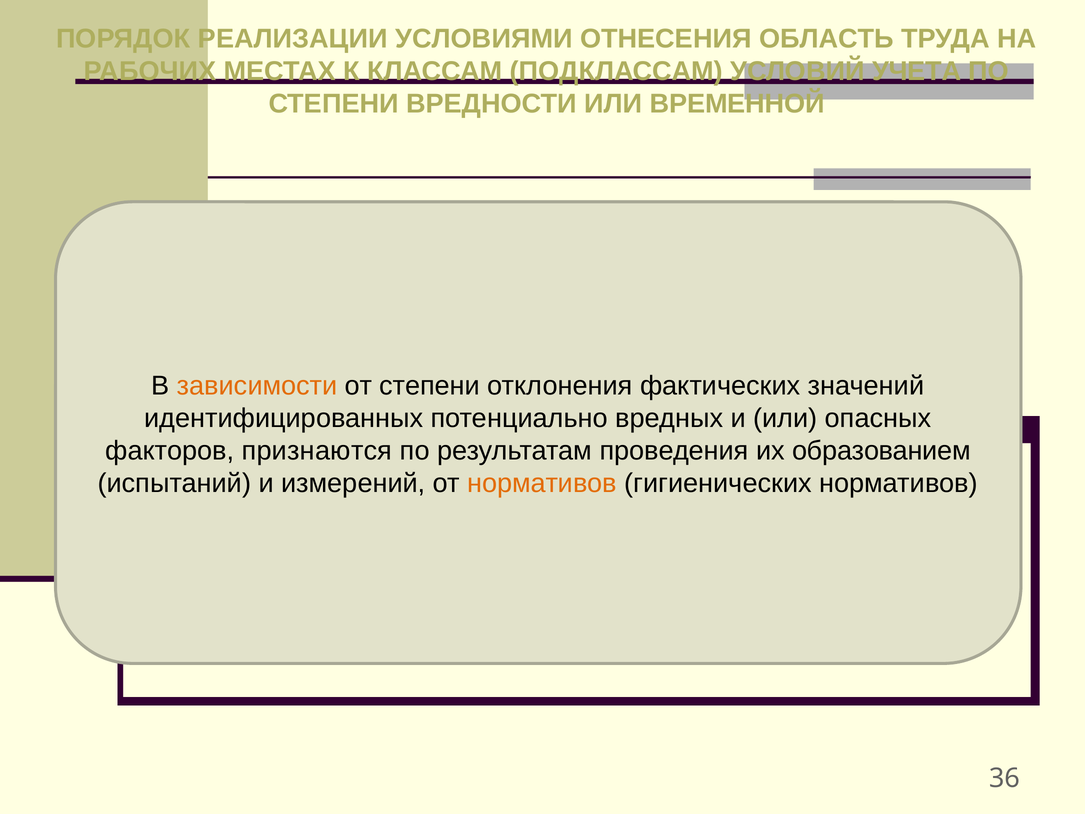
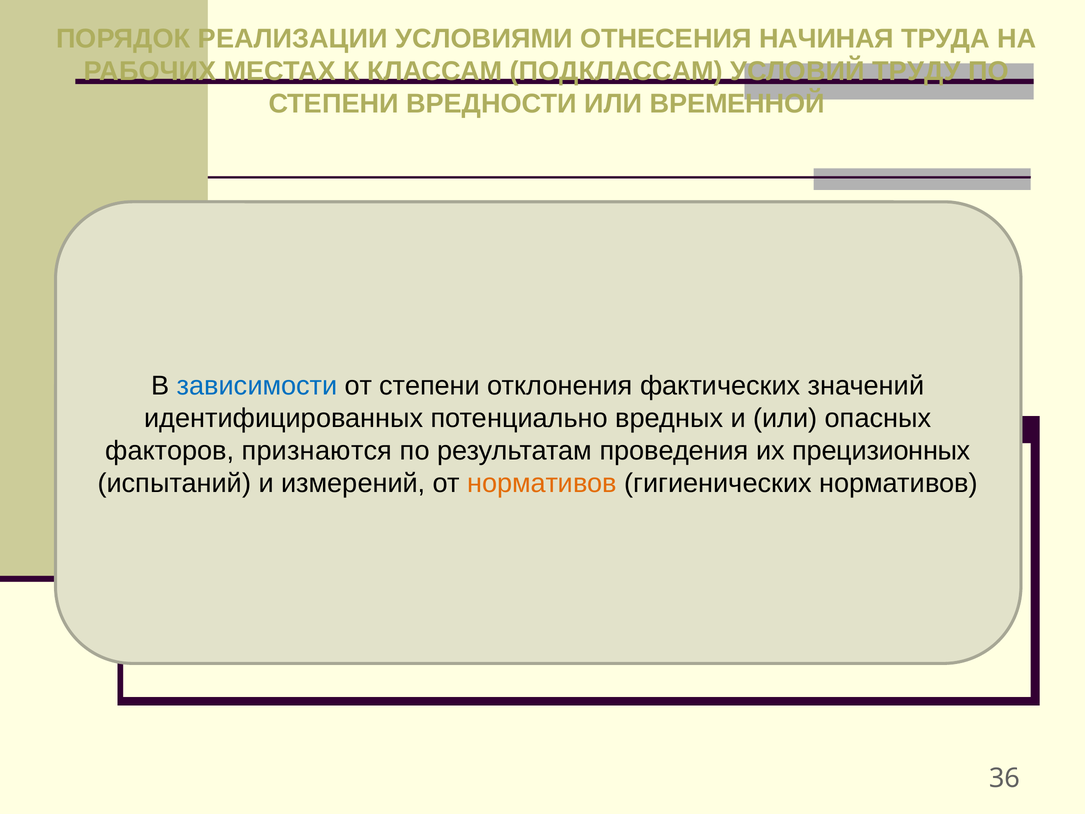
ОБЛАСТЬ: ОБЛАСТЬ -> НАЧИНАЯ
УЧЕТА: УЧЕТА -> ТРУДУ
зависимости colour: orange -> blue
образованием: образованием -> прецизионных
